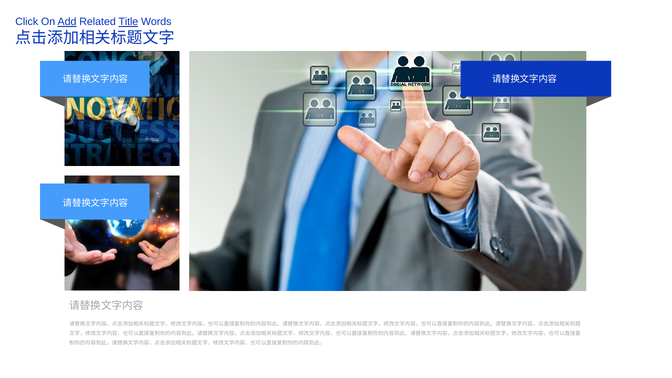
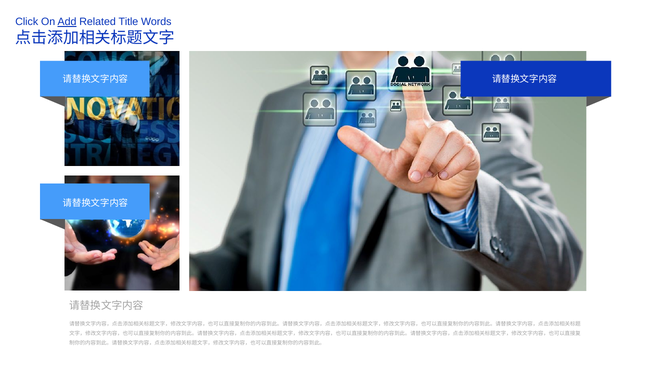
Title underline: present -> none
